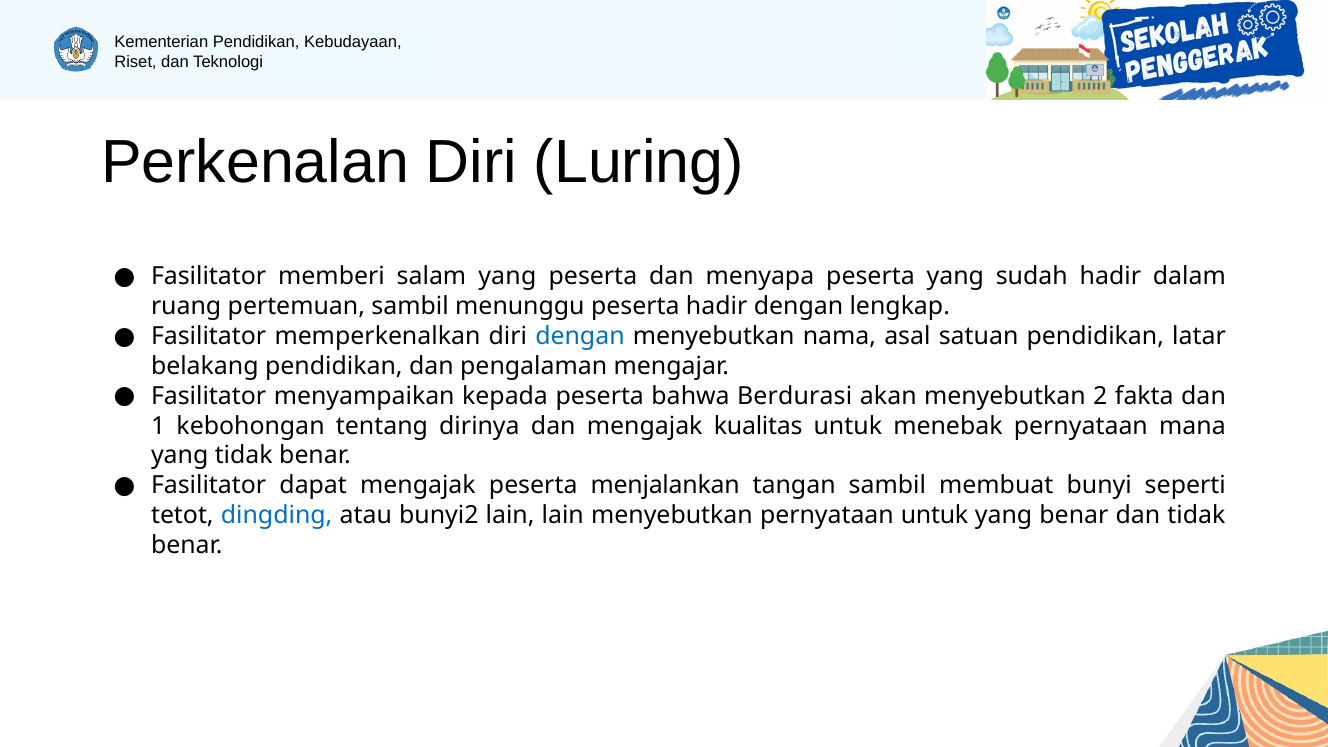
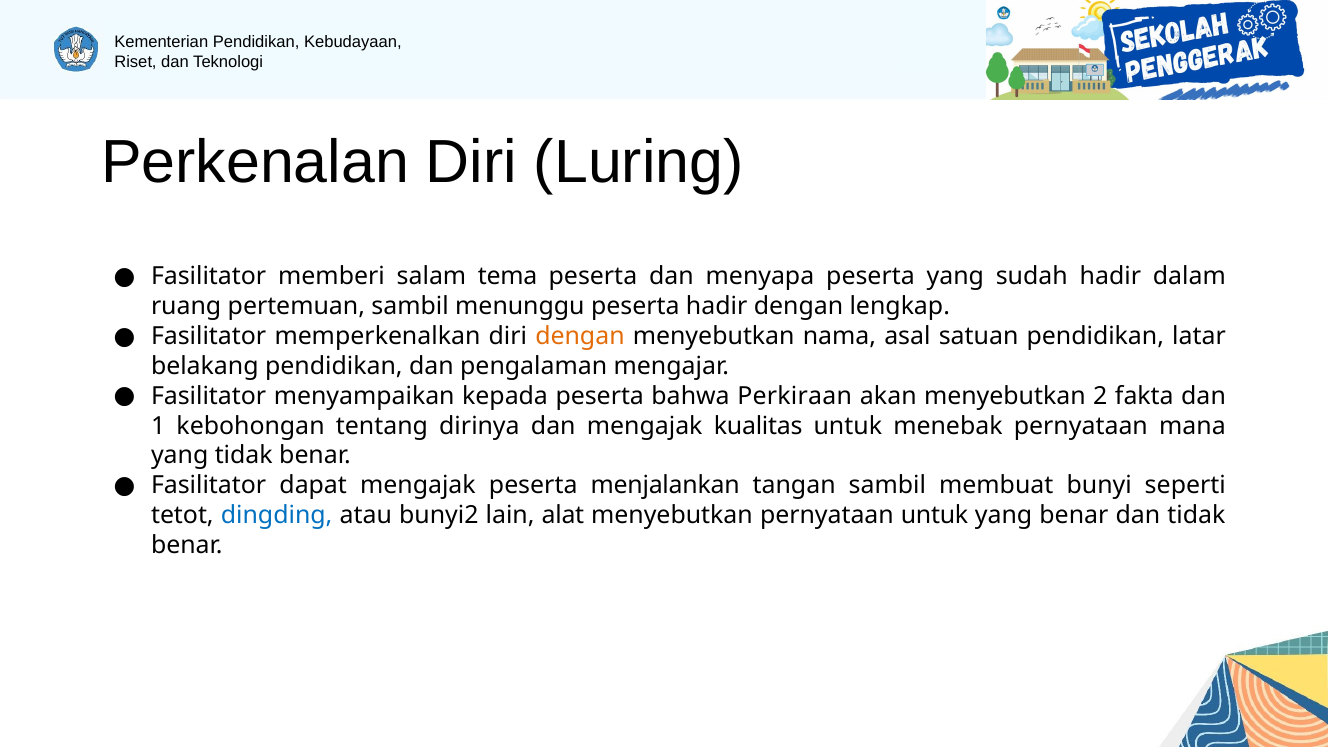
salam yang: yang -> tema
dengan at (580, 336) colour: blue -> orange
Berdurasi: Berdurasi -> Perkiraan
lain lain: lain -> alat
